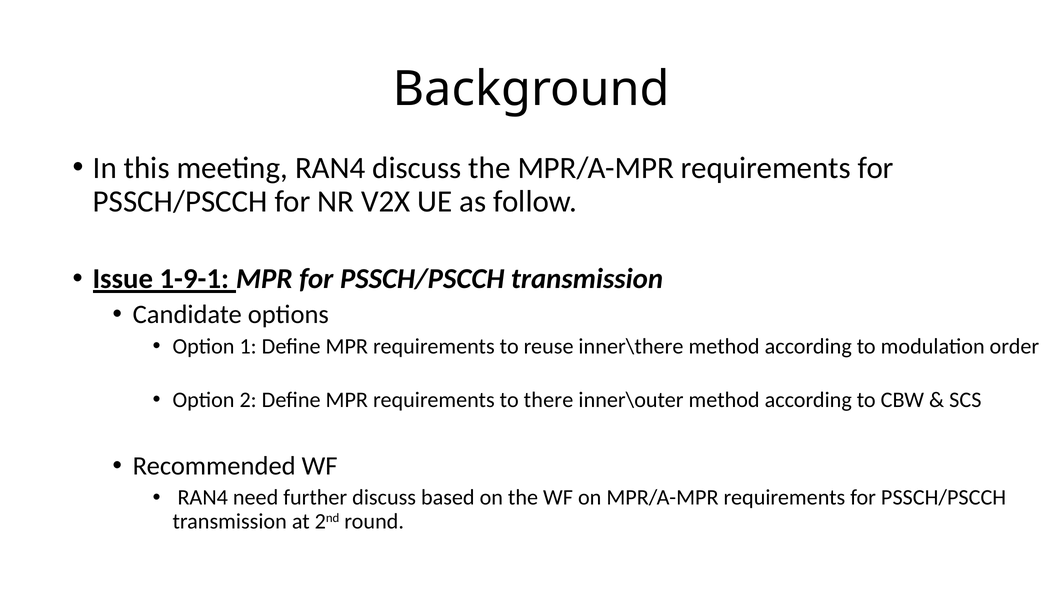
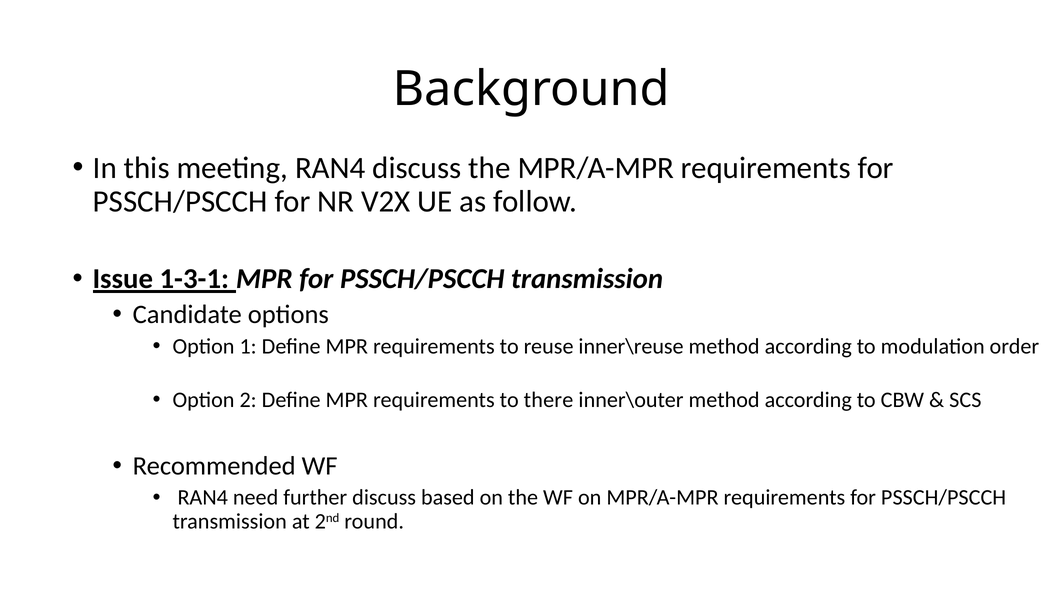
1-9-1: 1-9-1 -> 1-3-1
inner\there: inner\there -> inner\reuse
